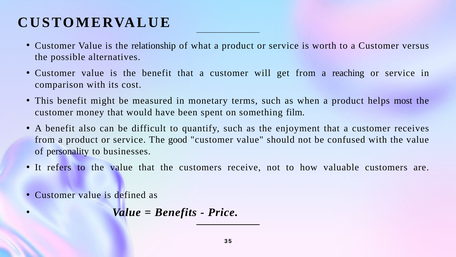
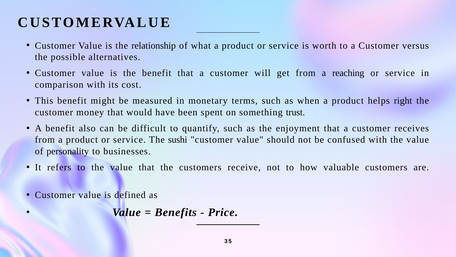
most: most -> right
film: film -> trust
good: good -> sushi
